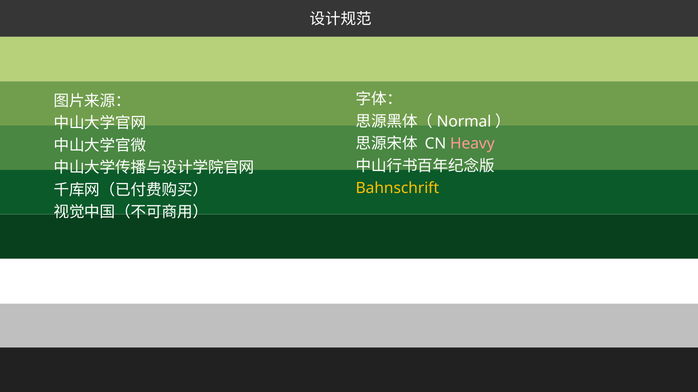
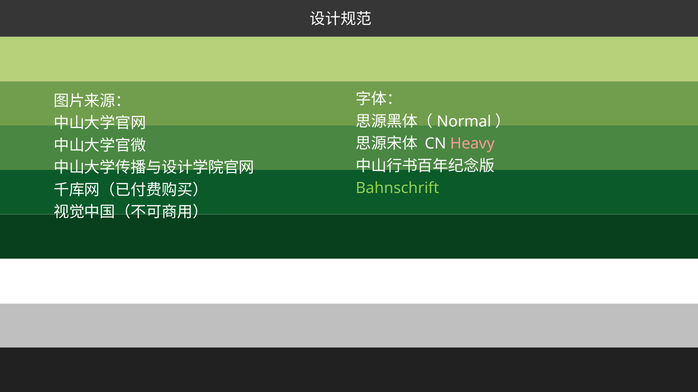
Bahnschrift colour: yellow -> light green
